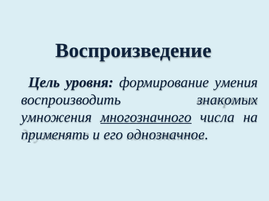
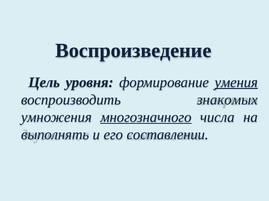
умения underline: none -> present
применять: применять -> выполнять
однозначное: однозначное -> составлении
